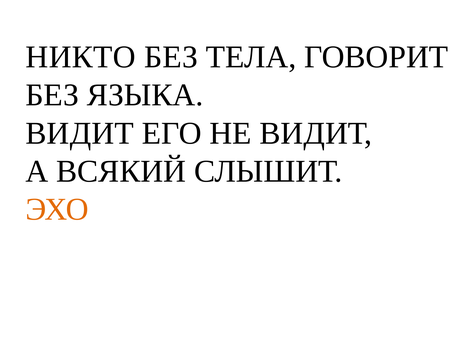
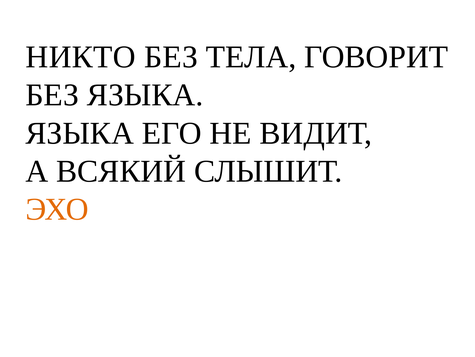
ВИДИТ at (80, 133): ВИДИТ -> ЯЗЫКА
